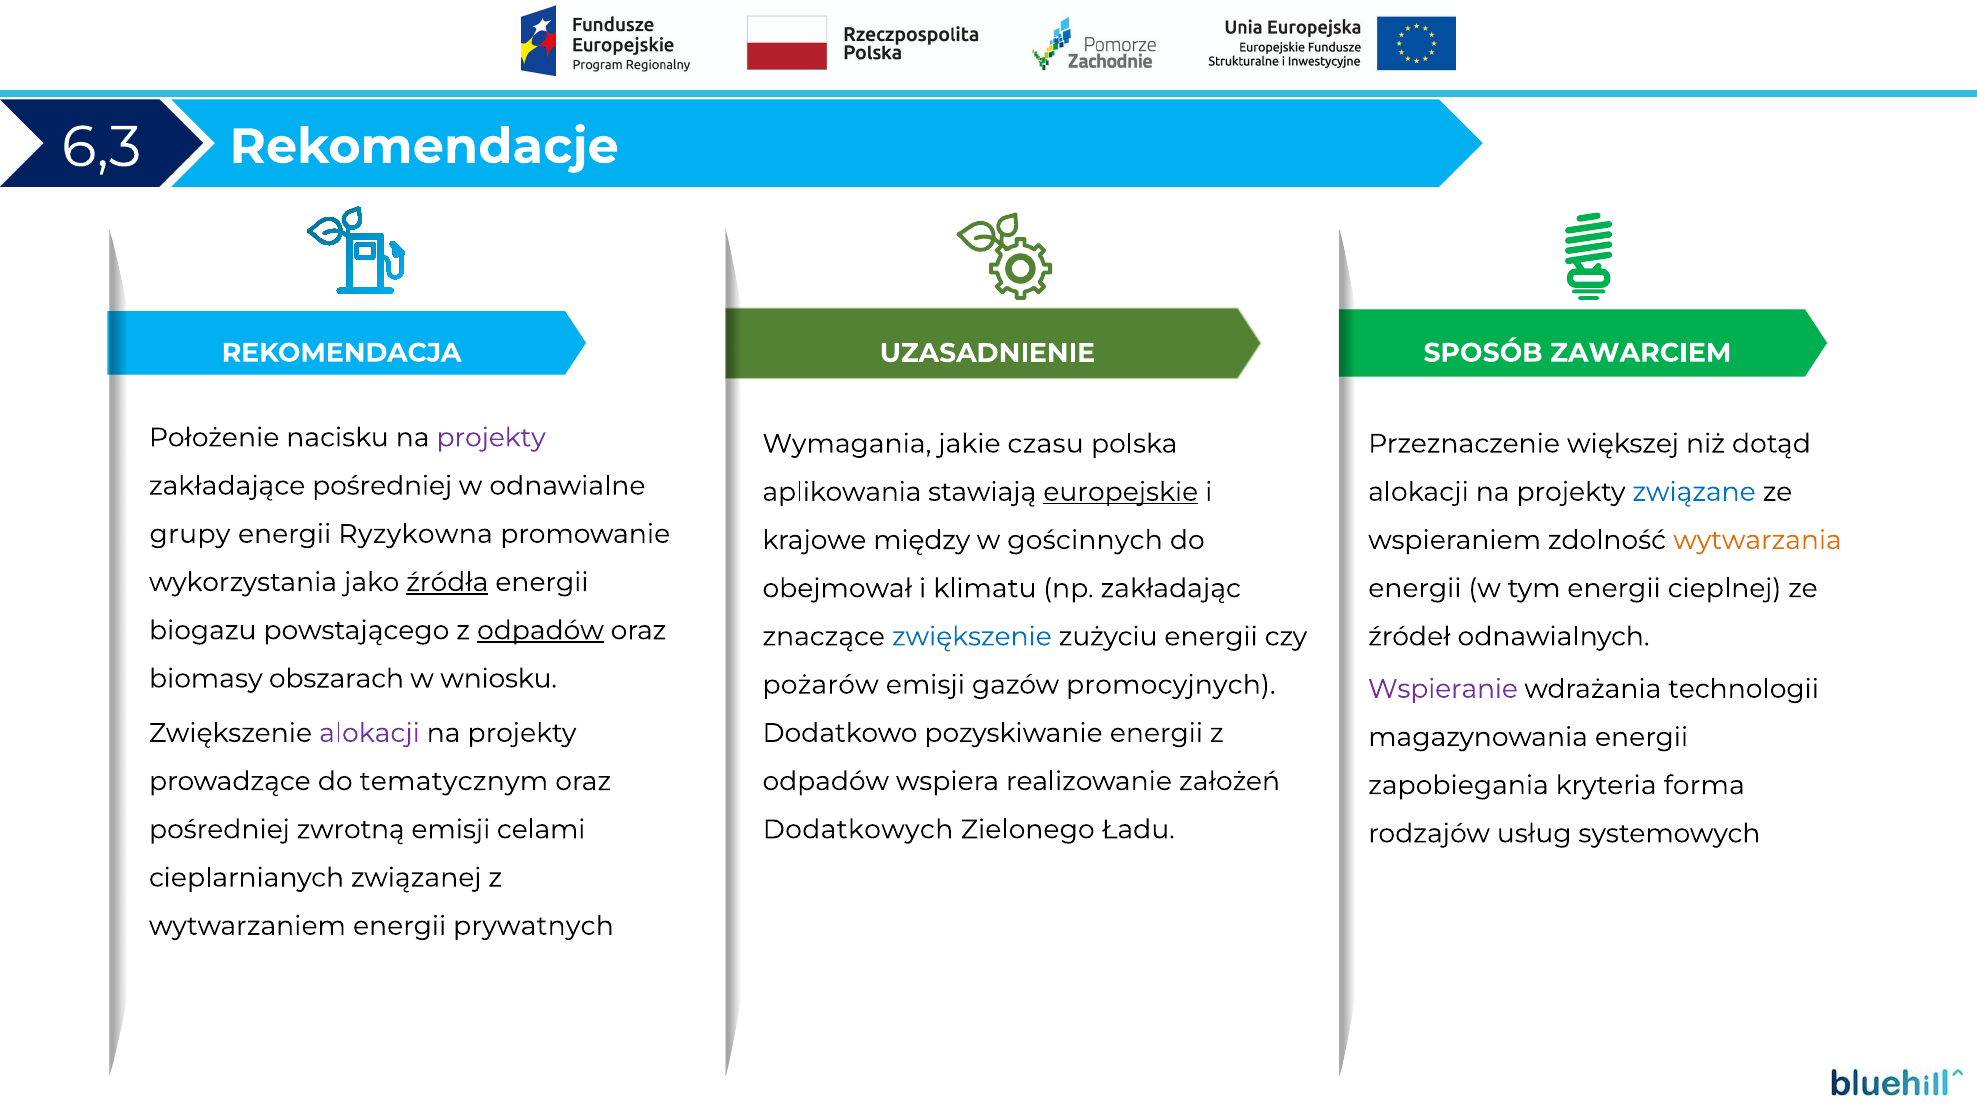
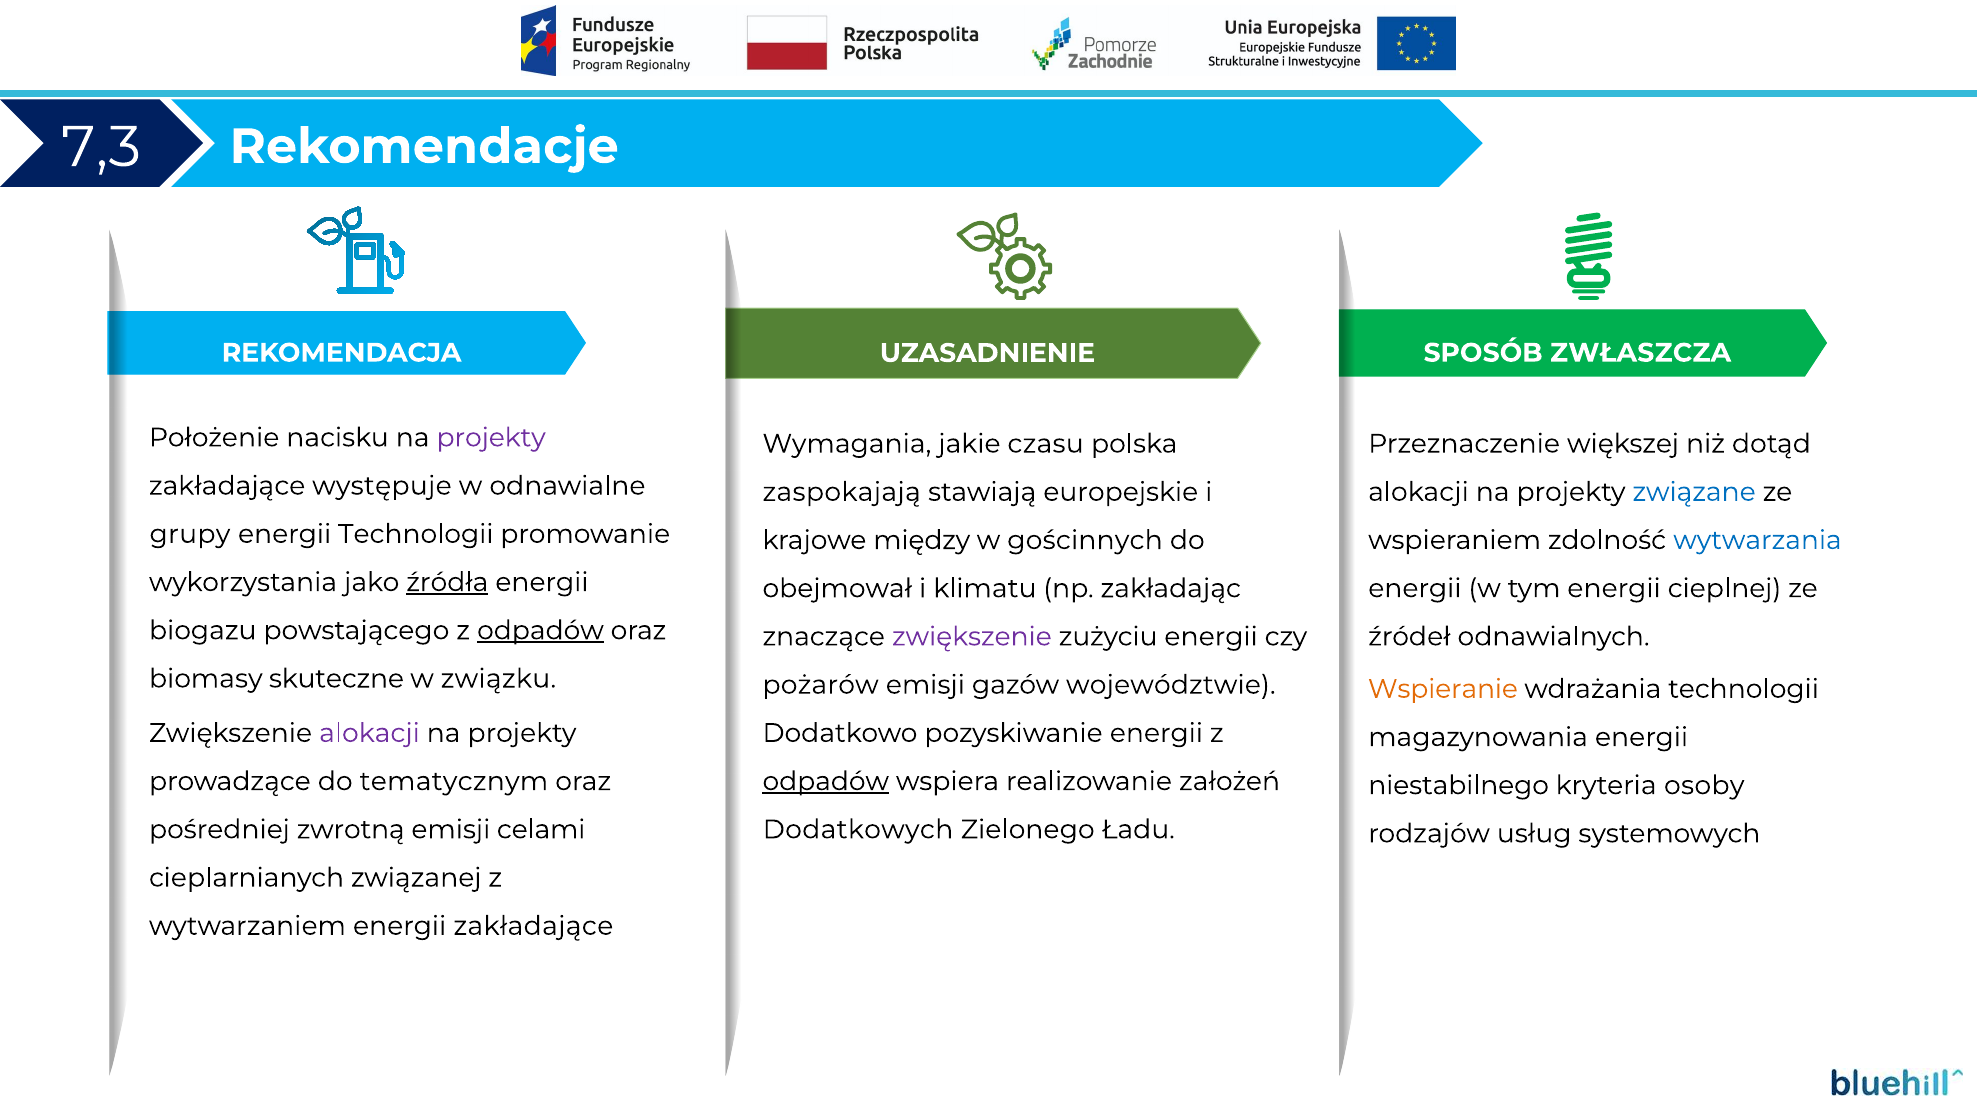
6,3: 6,3 -> 7,3
ZAWARCIEM: ZAWARCIEM -> ZWŁASZCZA
zakładające pośredniej: pośredniej -> występuje
aplikowania: aplikowania -> zaspokajają
europejskie underline: present -> none
energii Ryzykowna: Ryzykowna -> Technologii
wytwarzania colour: orange -> blue
zwiększenie at (972, 637) colour: blue -> purple
obszarach: obszarach -> skuteczne
wniosku: wniosku -> związku
promocyjnych: promocyjnych -> województwie
Wspieranie colour: purple -> orange
odpadów at (826, 781) underline: none -> present
zapobiegania: zapobiegania -> niestabilnego
forma: forma -> osoby
energii prywatnych: prywatnych -> zakładające
